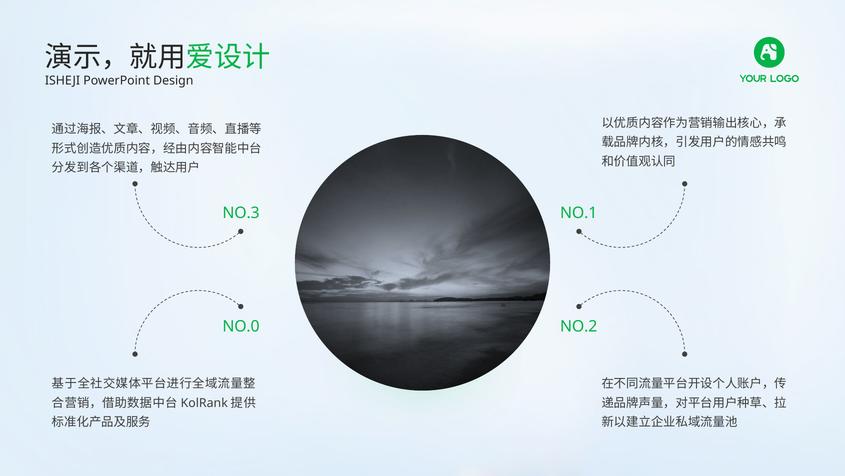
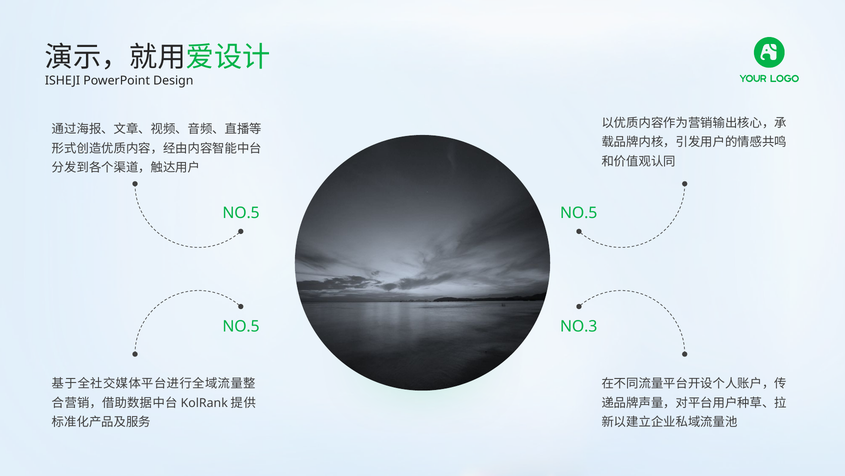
NO.3 at (241, 213): NO.3 -> NO.5
NO.1 at (579, 213): NO.1 -> NO.5
NO.0 at (241, 326): NO.0 -> NO.5
NO.2: NO.2 -> NO.3
